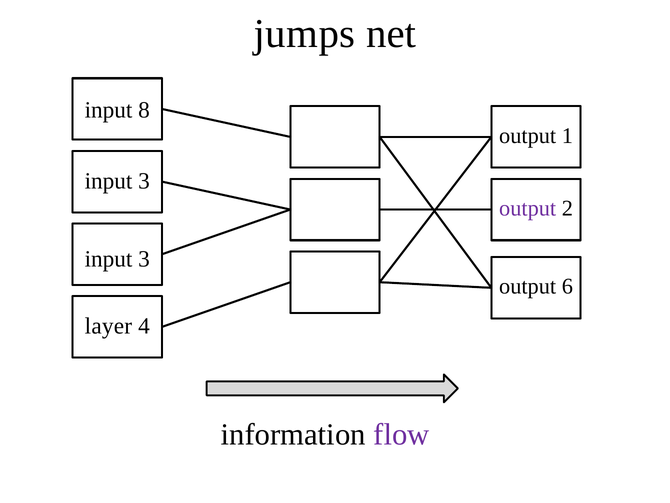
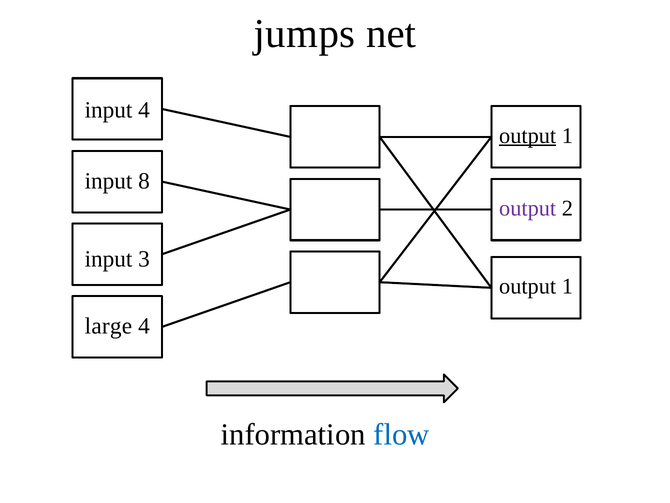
input 8: 8 -> 4
output at (528, 136) underline: none -> present
3 at (144, 181): 3 -> 8
6 at (567, 286): 6 -> 1
layer: layer -> large
flow colour: purple -> blue
